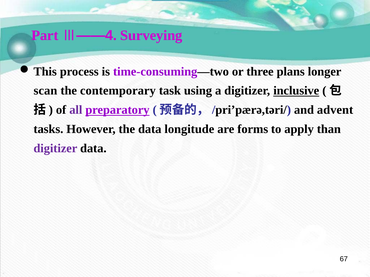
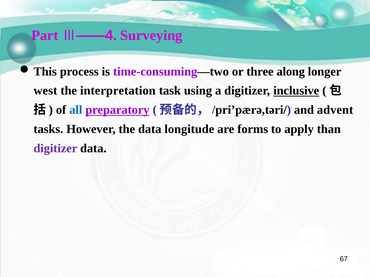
plans: plans -> along
scan: scan -> west
contemporary: contemporary -> interpretation
all colour: purple -> blue
